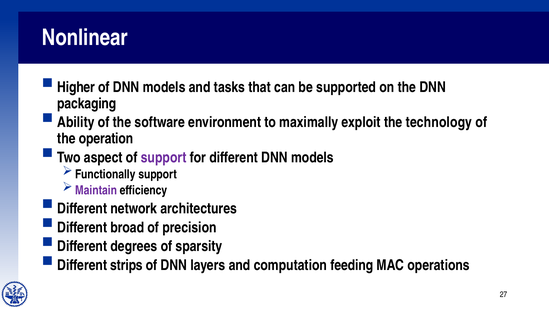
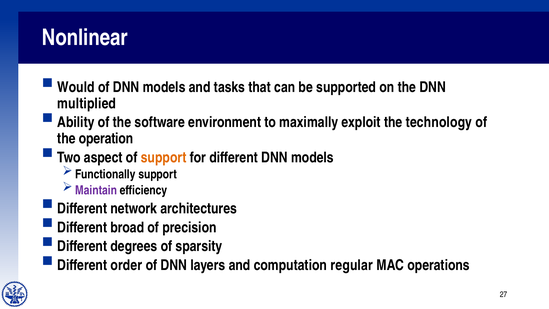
Higher: Higher -> Would
packaging: packaging -> multiplied
support at (164, 157) colour: purple -> orange
strips: strips -> order
feeding: feeding -> regular
